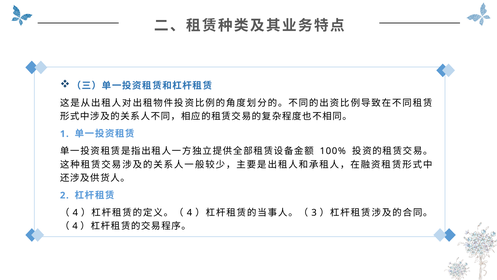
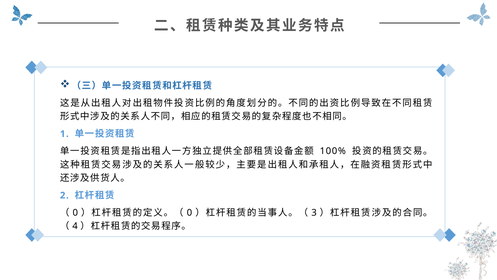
4 at (75, 212): 4 -> 0
4 at (189, 212): 4 -> 0
